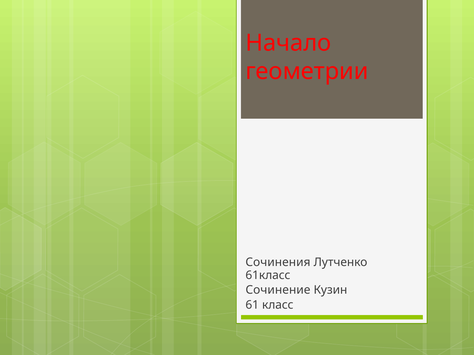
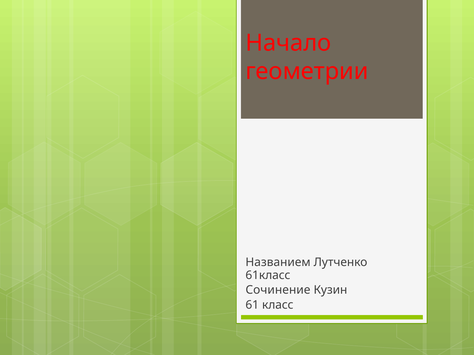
Сочинения: Сочинения -> Названием
